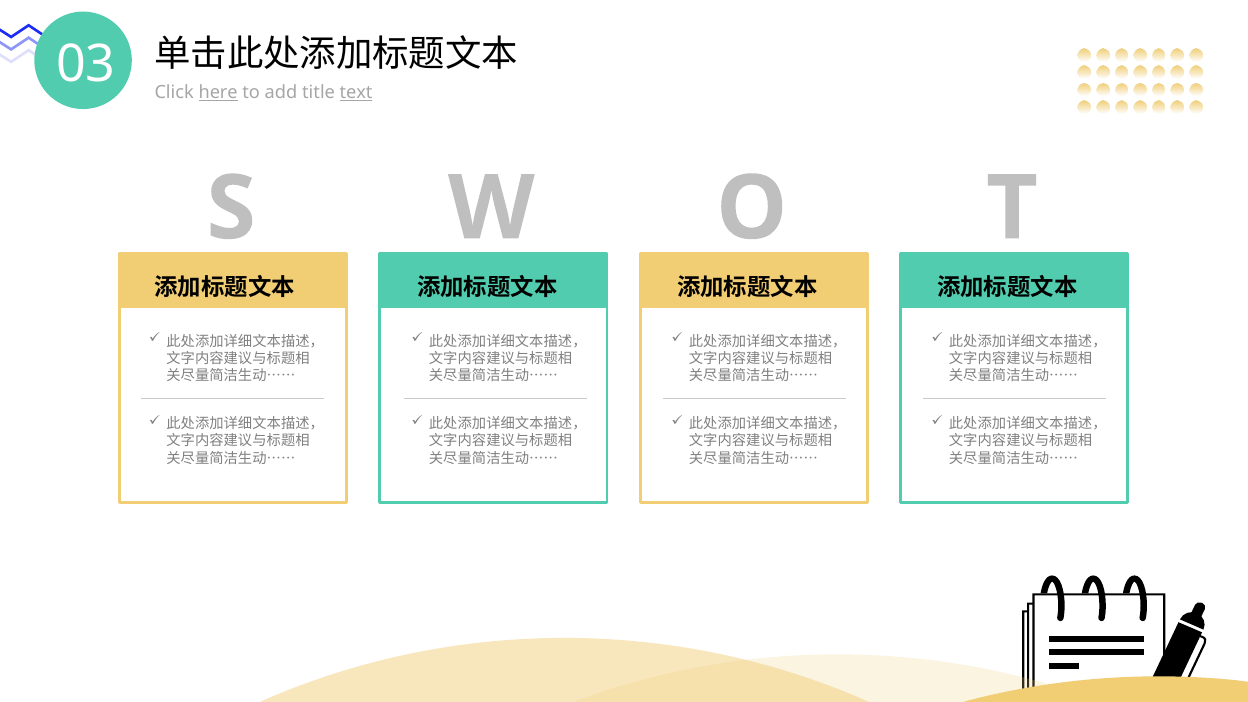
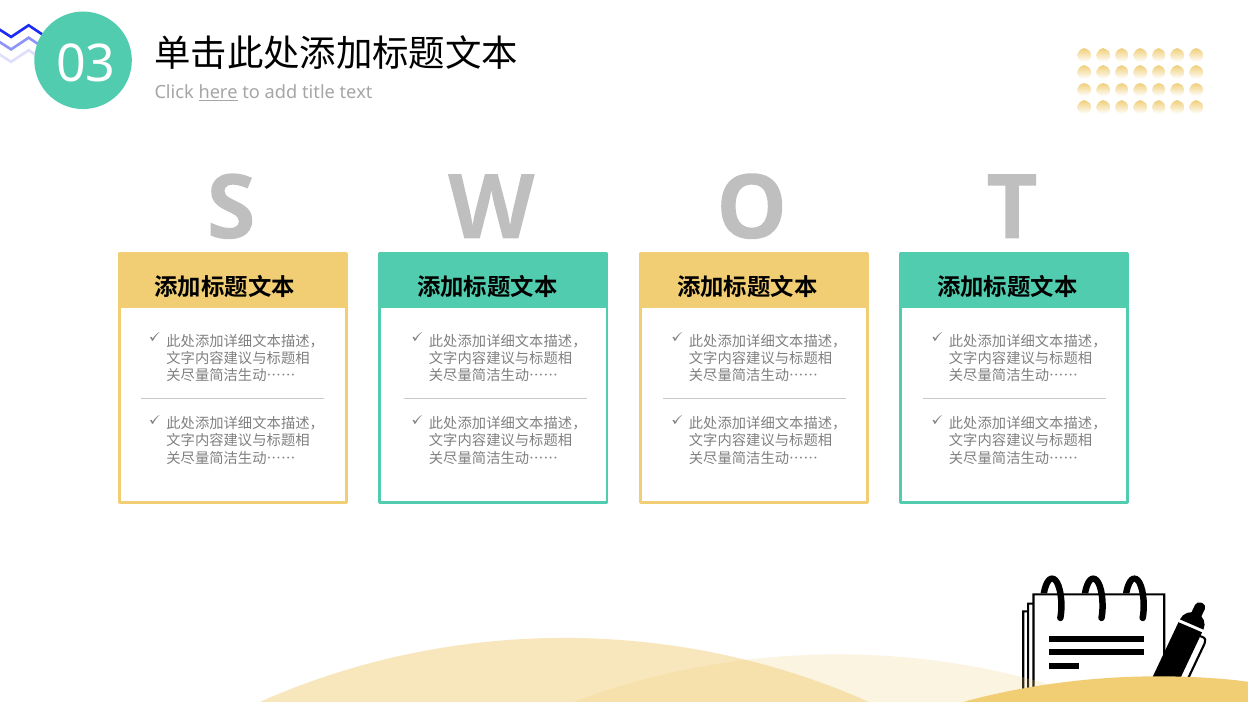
text underline: present -> none
